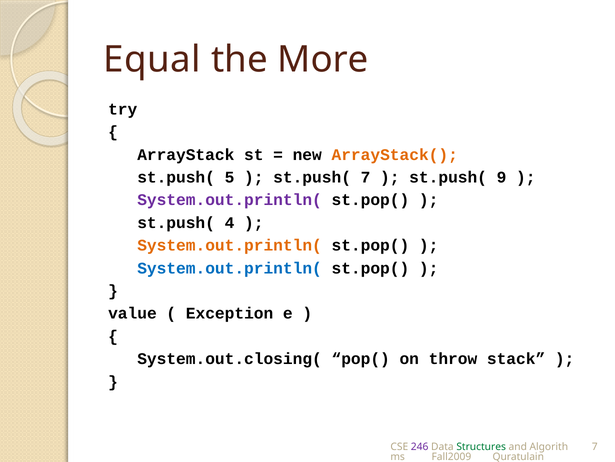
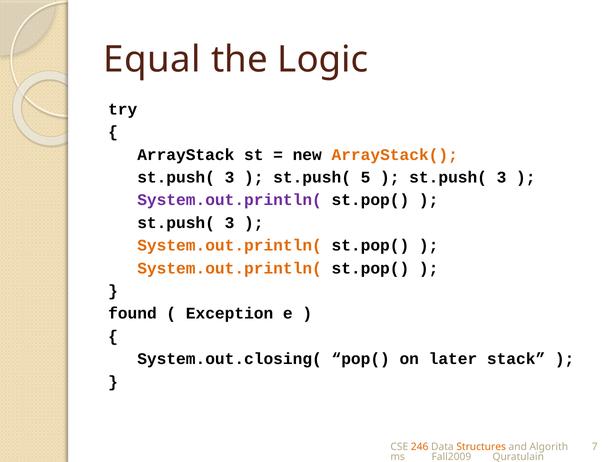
More: More -> Logic
5 at (230, 177): 5 -> 3
st.push( 7: 7 -> 5
9 at (502, 177): 9 -> 3
4 at (230, 222): 4 -> 3
System.out.println( at (230, 268) colour: blue -> orange
value: value -> found
throw: throw -> later
246 colour: purple -> orange
Structures colour: green -> orange
